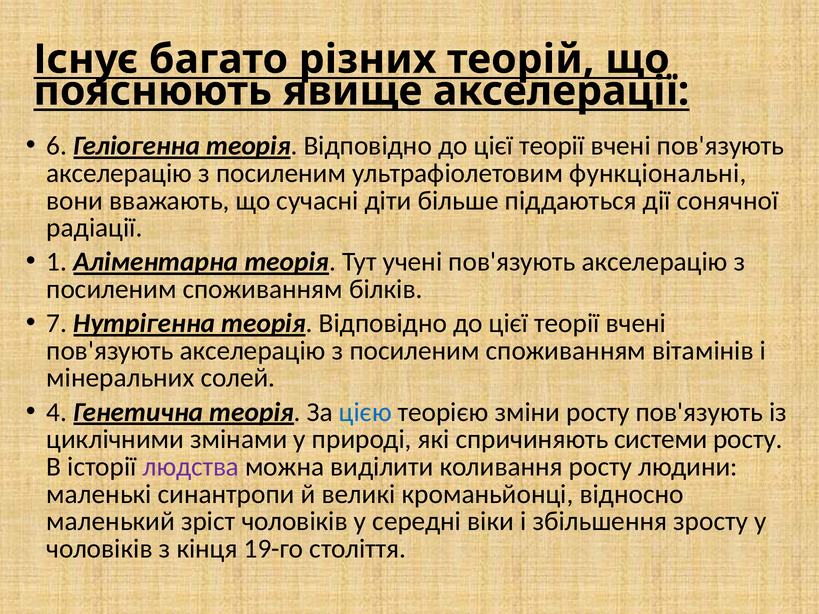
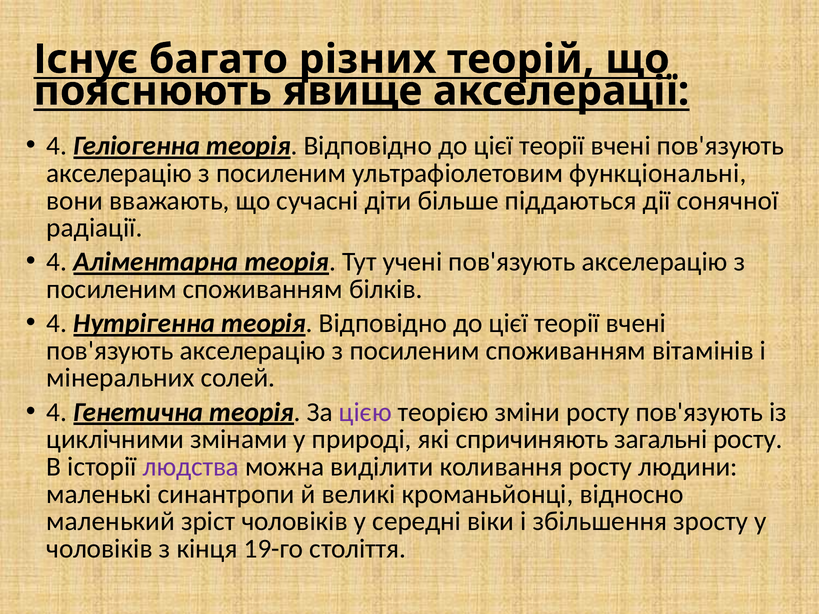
6 at (57, 146): 6 -> 4
1 at (57, 262): 1 -> 4
7 at (57, 324): 7 -> 4
цією colour: blue -> purple
системи: системи -> загальні
